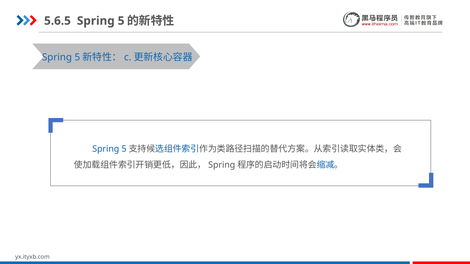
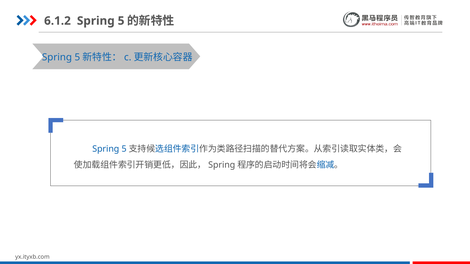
5.6.5: 5.6.5 -> 6.1.2
